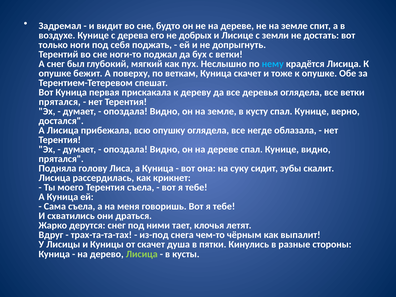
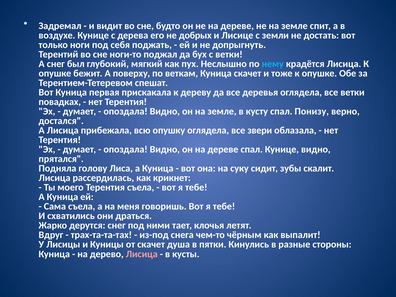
прятался at (60, 102): прятался -> повадках
кусту спал Кунице: Кунице -> Понизу
негде: негде -> звери
Лисица at (142, 254) colour: light green -> pink
